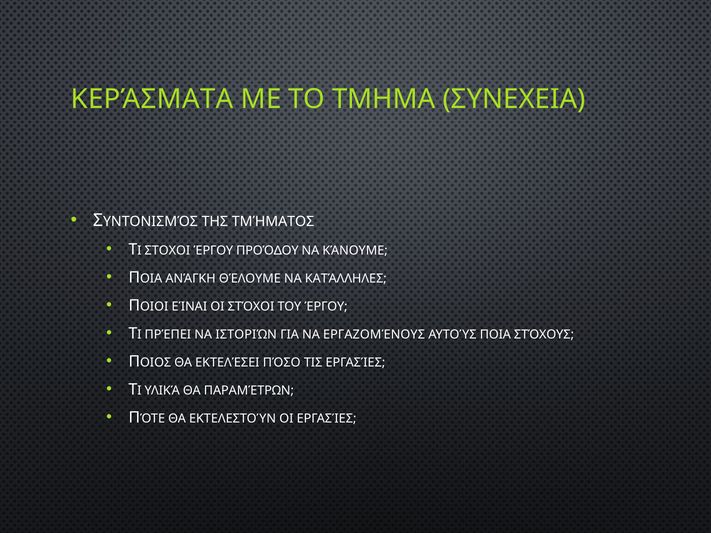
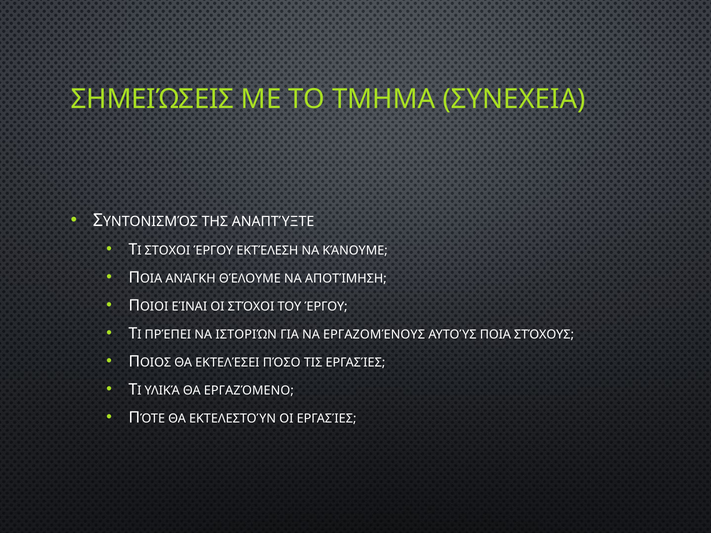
ΚΕΡΆΣΜΑΤΑ: ΚΕΡΆΣΜΑΤΑ -> ΣΗΜΕΙΏΣΕΙΣ
ΤΜΉΜΑΤΟΣ: ΤΜΉΜΑΤΟΣ -> ΑΝΑΠΤΎΞΤΕ
ΠΡΟΌΔΟΥ: ΠΡΟΌΔΟΥ -> ΕΚΤΈΛΕΣΗ
ΚΑΤΆΛΛΗΛΕΣ: ΚΑΤΆΛΛΗΛΕΣ -> ΑΠΟΤΊΜΗΣΗ
ΠΑΡΑΜΈΤΡΩΝ: ΠΑΡΑΜΈΤΡΩΝ -> ΕΡΓΑΖΌΜΕΝΟ
